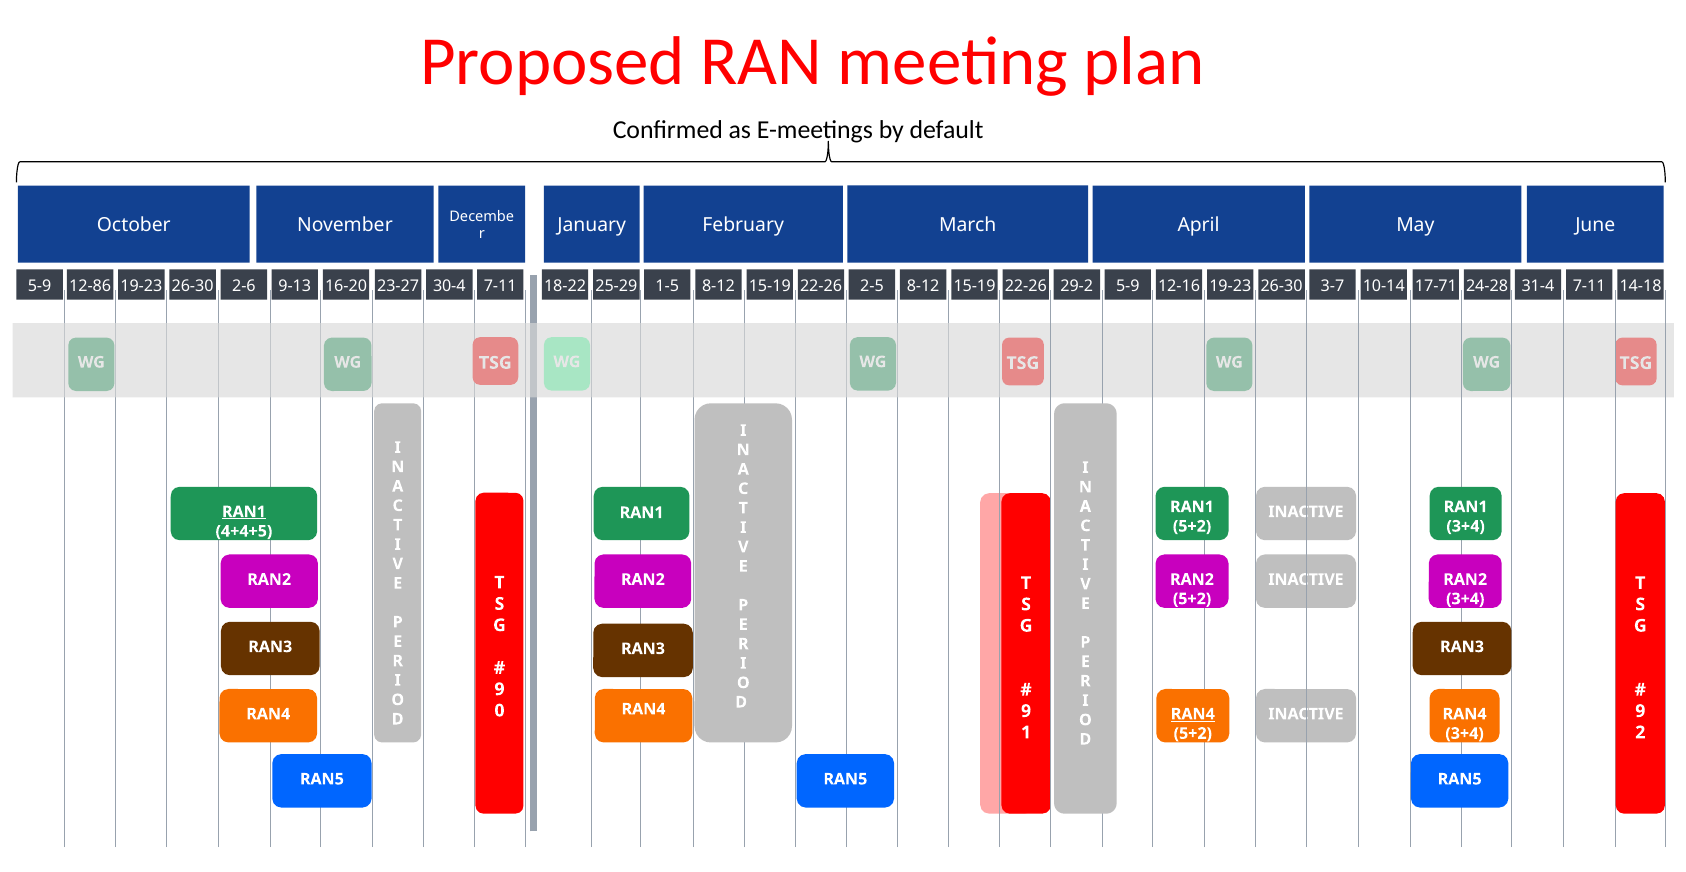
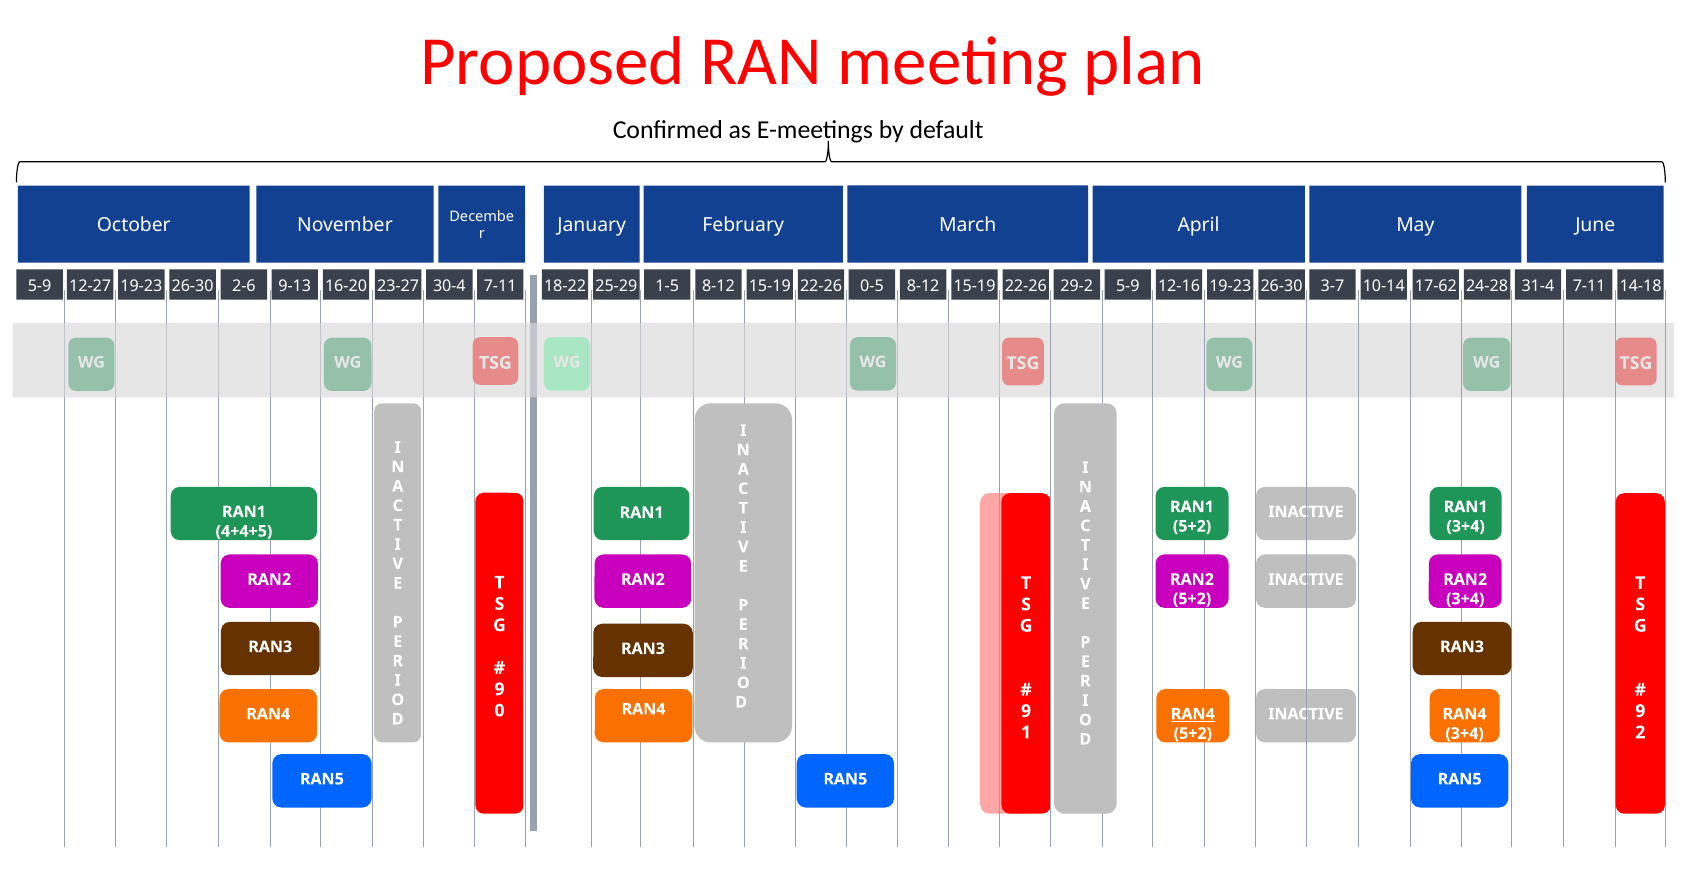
12-86: 12-86 -> 12-27
2-5: 2-5 -> 0-5
17-71: 17-71 -> 17-62
RAN1 at (244, 512) underline: present -> none
